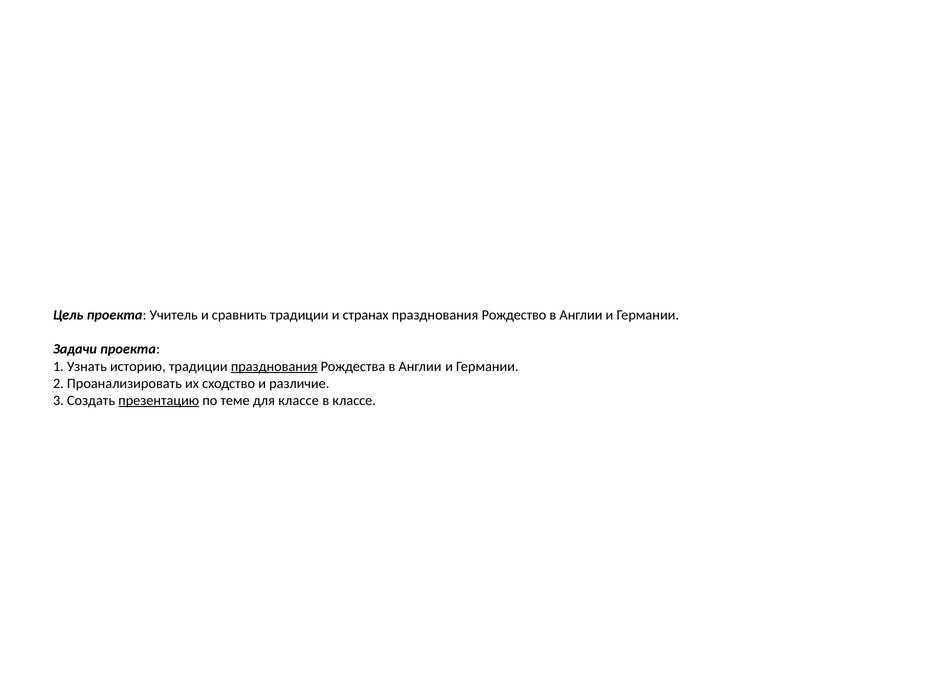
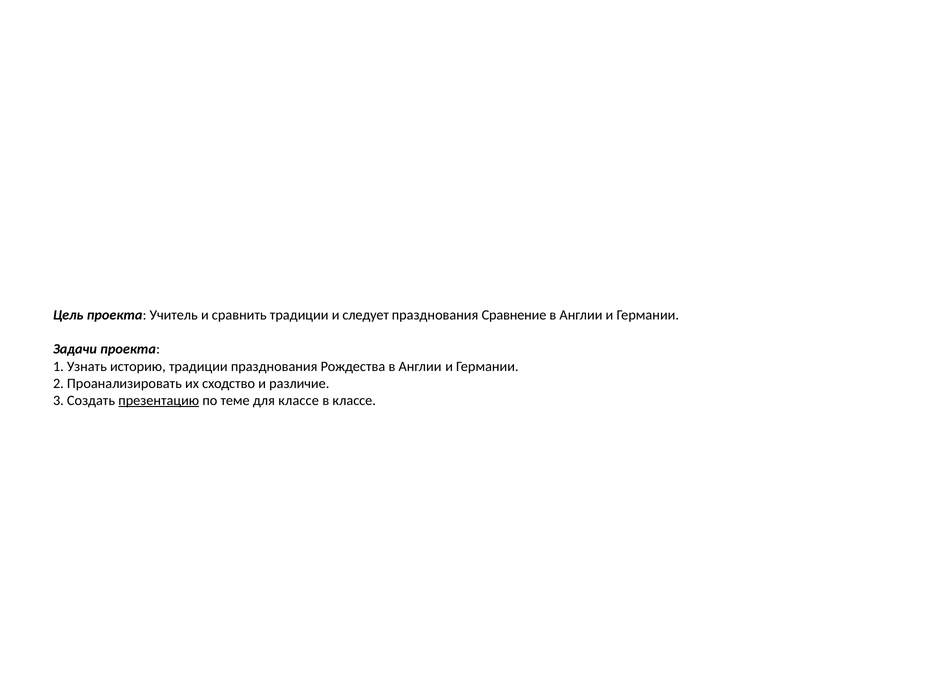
странах: странах -> следует
Рождество: Рождество -> Сравнение
празднования at (274, 366) underline: present -> none
